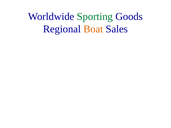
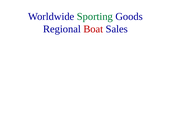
Boat colour: orange -> red
